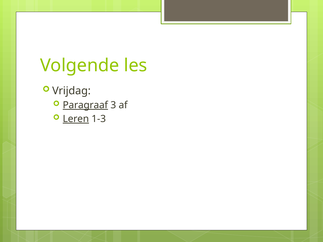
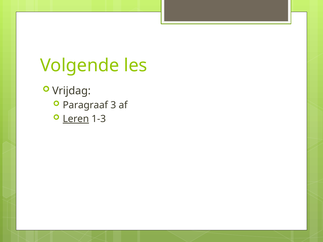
Paragraaf underline: present -> none
